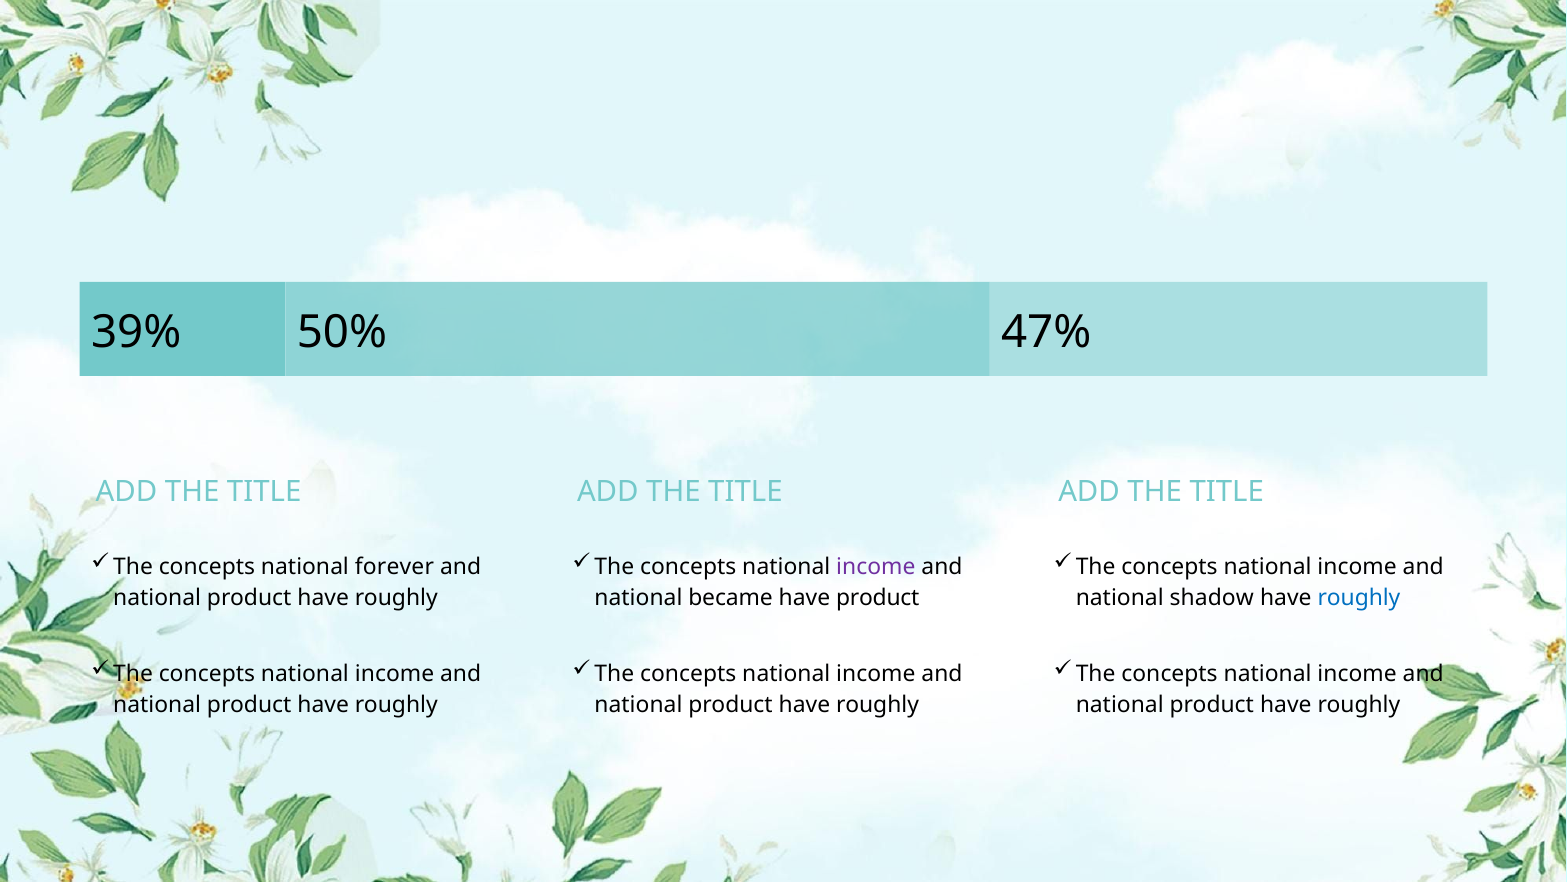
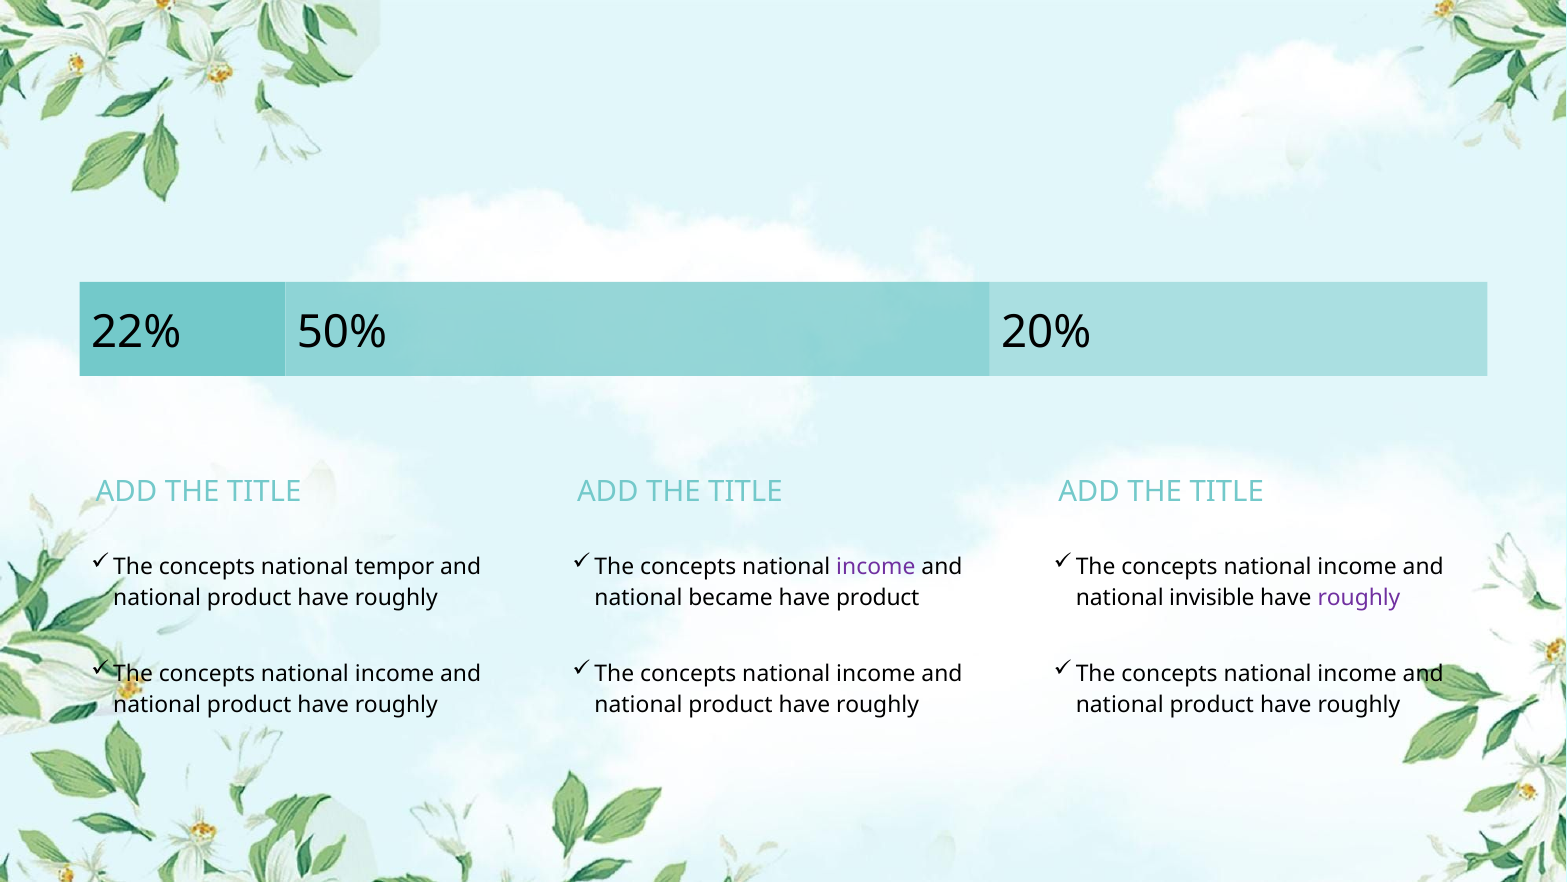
39%: 39% -> 22%
47%: 47% -> 20%
forever: forever -> tempor
shadow: shadow -> invisible
roughly at (1359, 598) colour: blue -> purple
